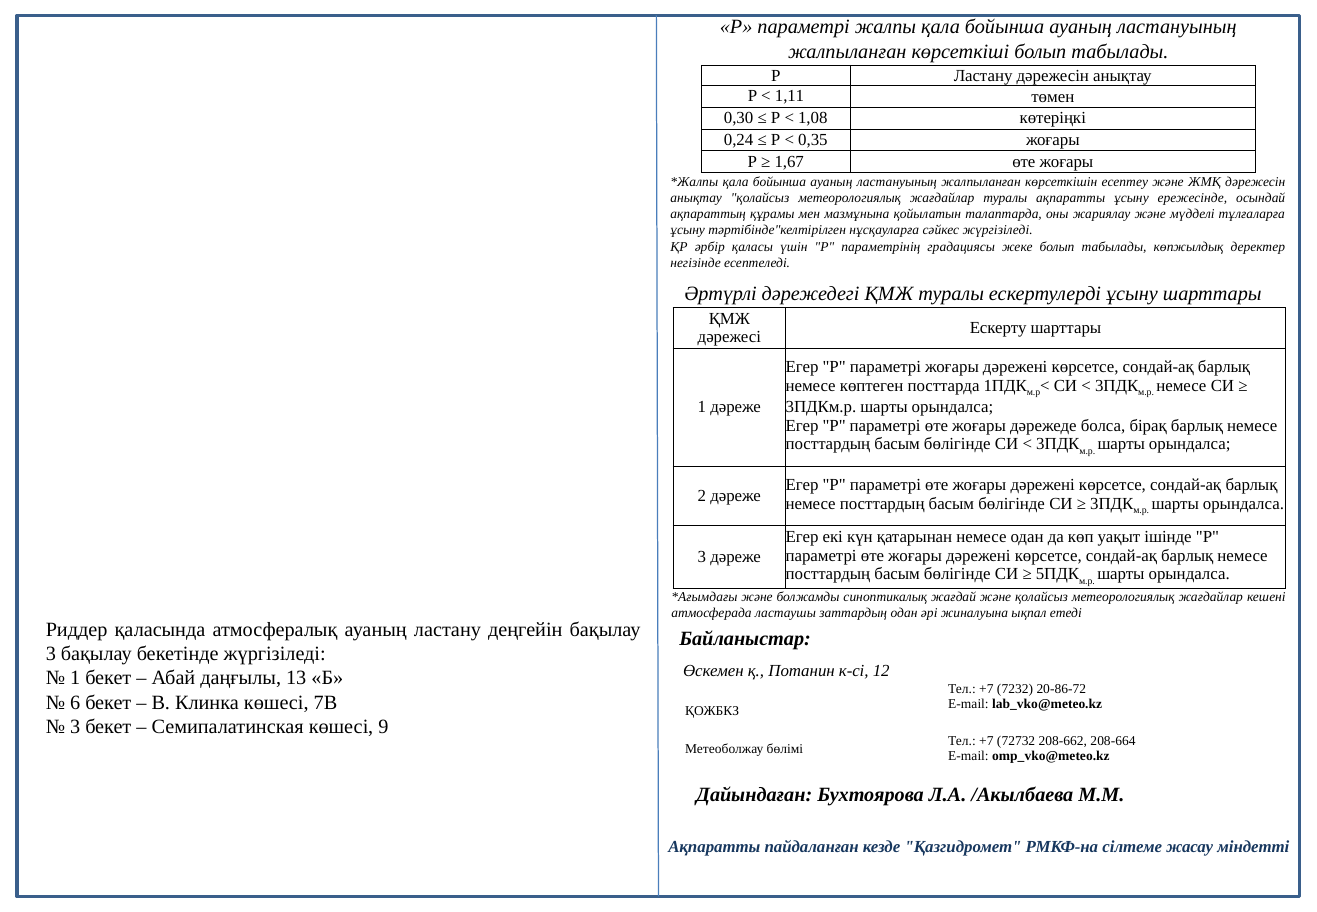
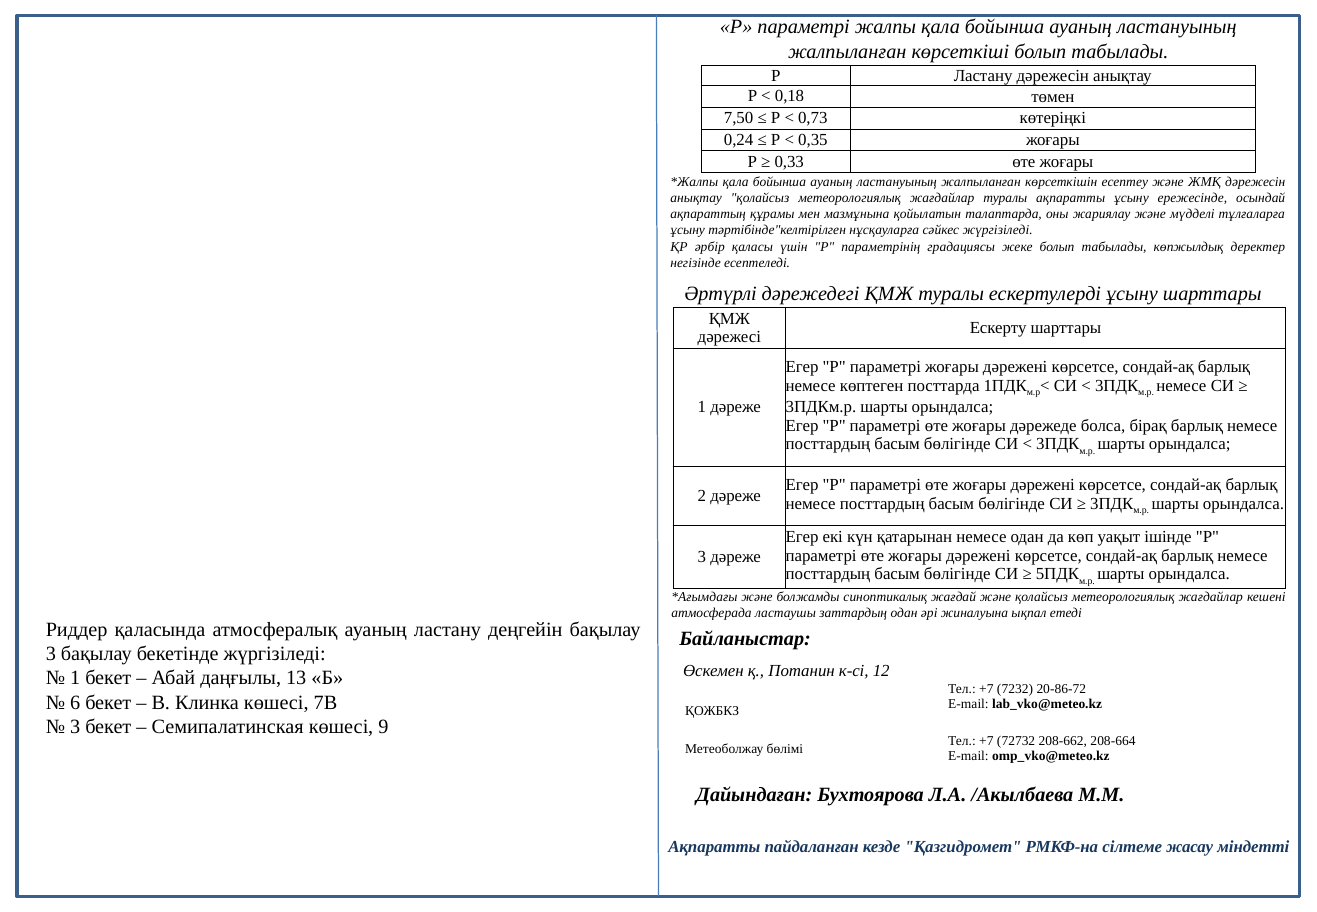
1,11: 1,11 -> 0,18
0,30: 0,30 -> 7,50
1,08: 1,08 -> 0,73
1,67: 1,67 -> 0,33
